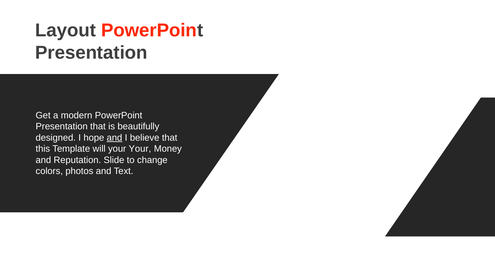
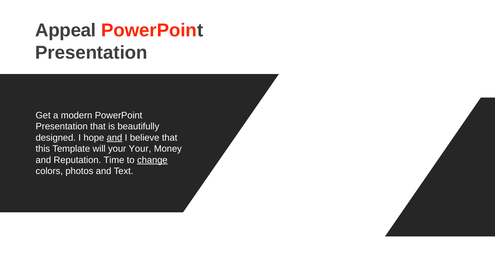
Layout: Layout -> Appeal
Slide: Slide -> Time
change underline: none -> present
